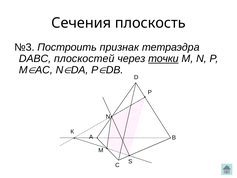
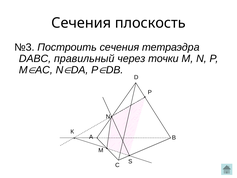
Построить признак: признак -> сечения
плоскостей: плоскостей -> правильный
точки underline: present -> none
